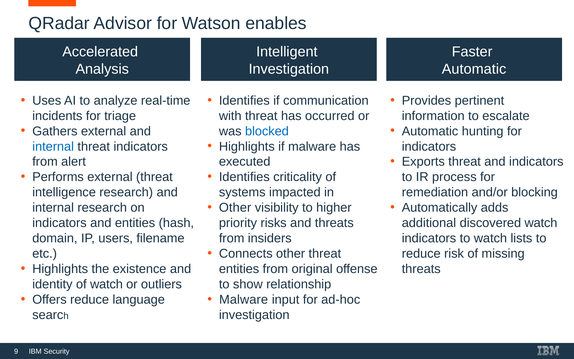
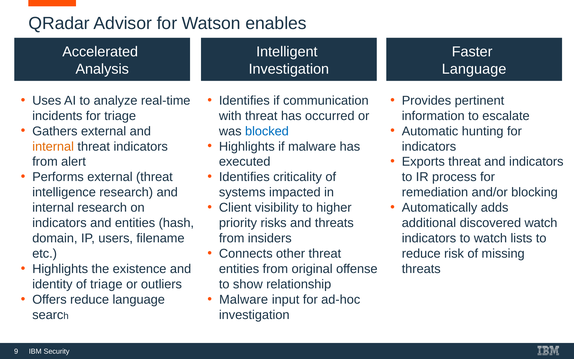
Automatic at (474, 69): Automatic -> Language
internal at (53, 146) colour: blue -> orange
Other at (235, 208): Other -> Client
of watch: watch -> triage
